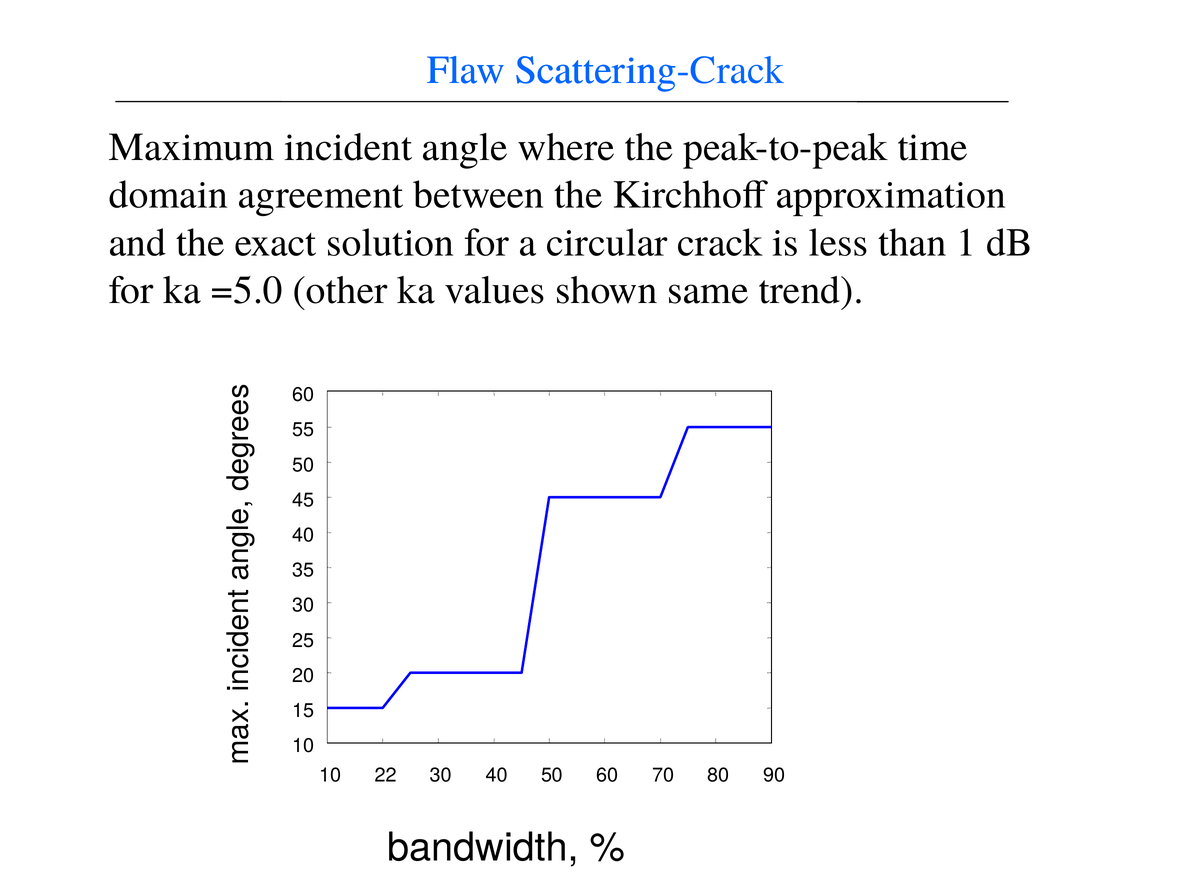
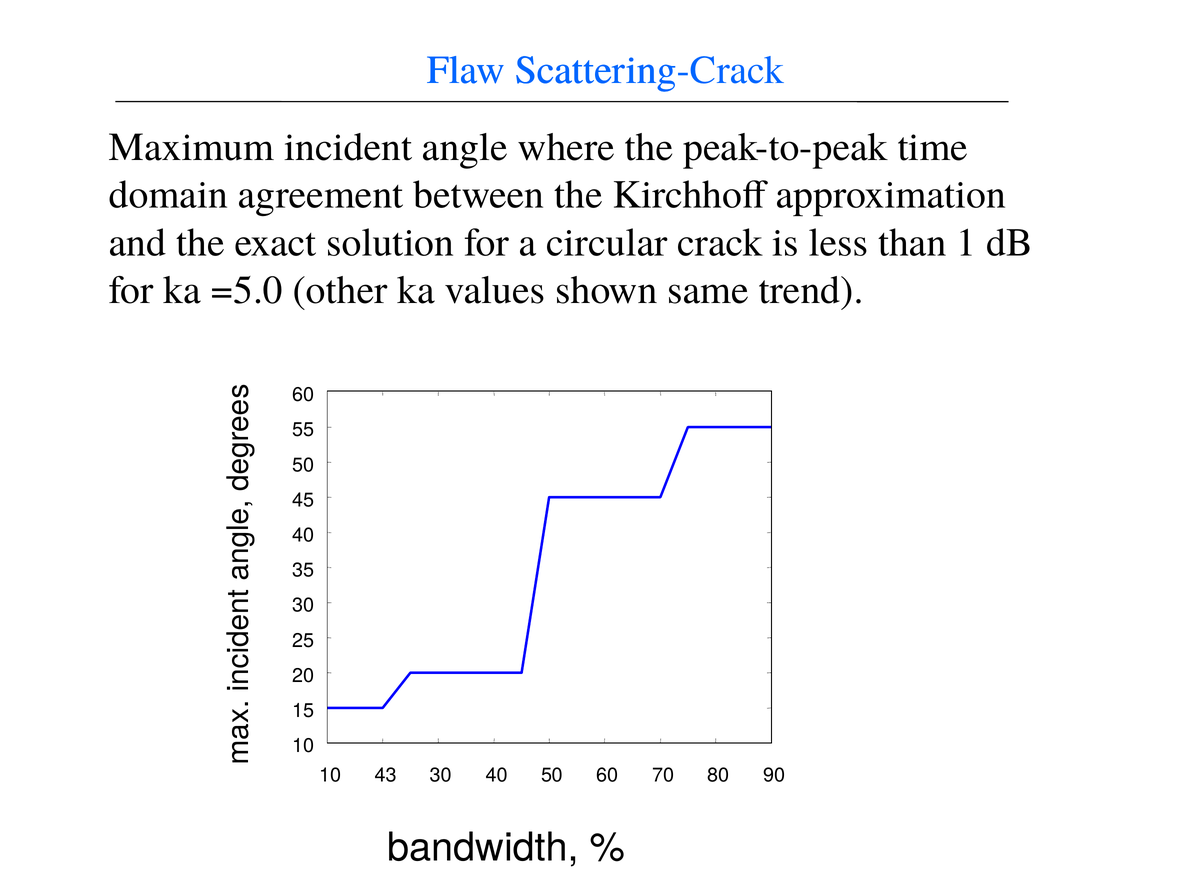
22: 22 -> 43
